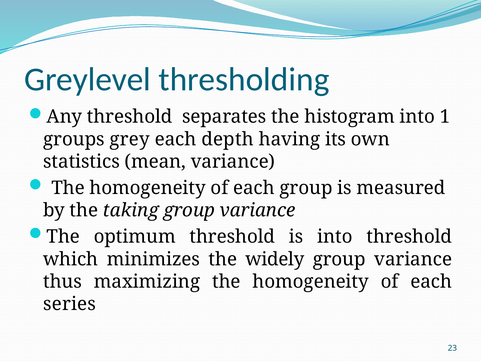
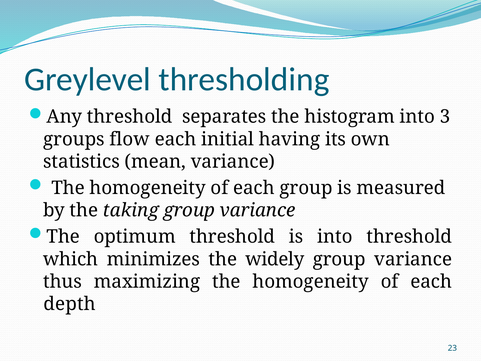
1: 1 -> 3
grey: grey -> flow
depth: depth -> initial
series: series -> depth
